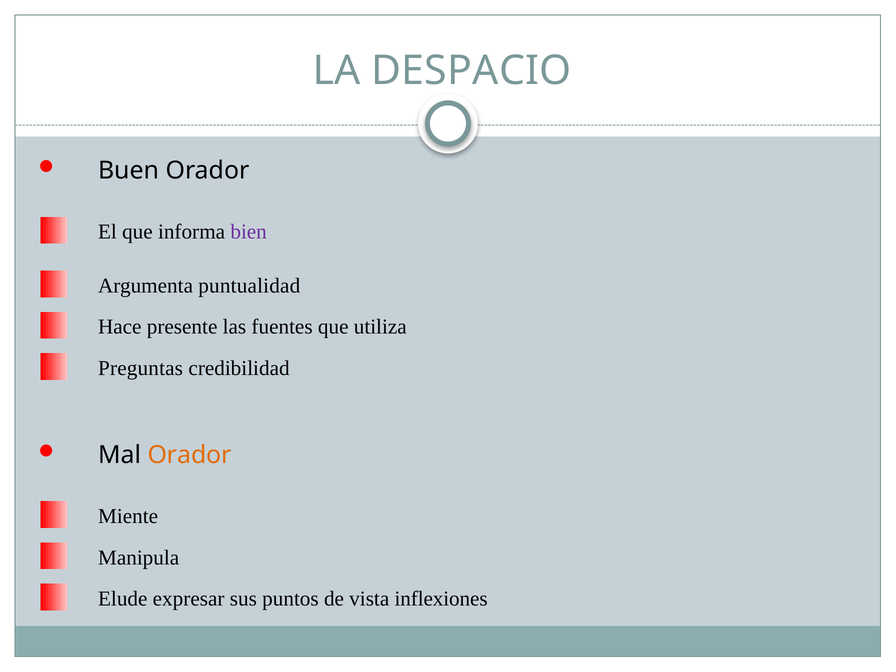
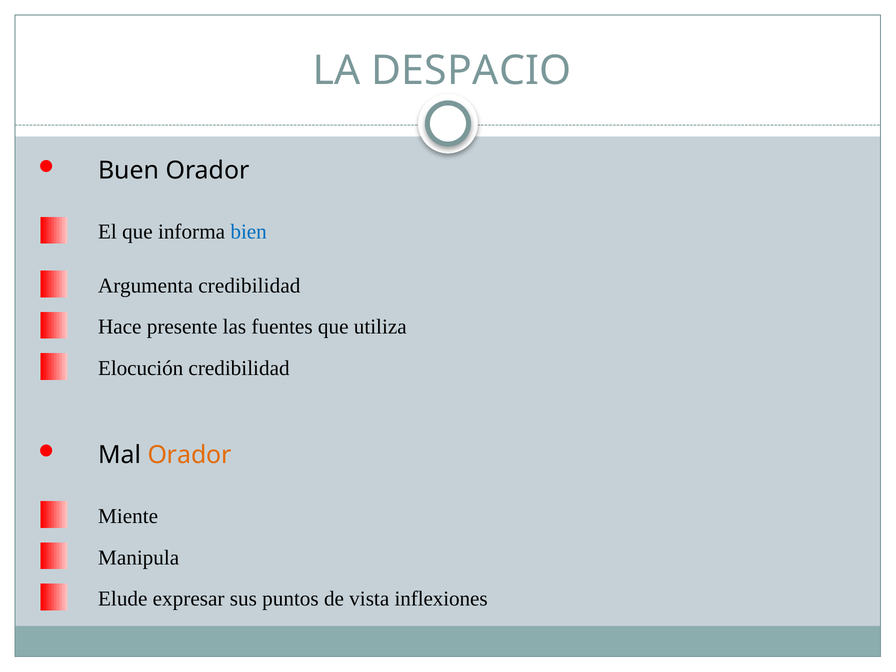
bien colour: purple -> blue
Argumenta puntualidad: puntualidad -> credibilidad
Preguntas: Preguntas -> Elocución
